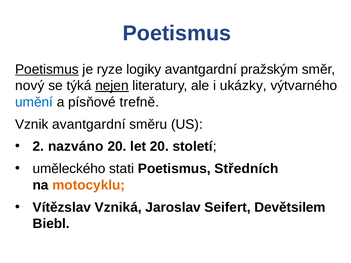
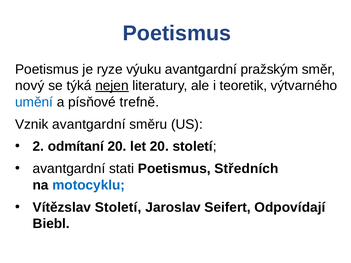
Poetismus at (47, 69) underline: present -> none
logiky: logiky -> výuku
ukázky: ukázky -> teoretik
nazváno: nazváno -> odmítaní
uměleckého at (69, 169): uměleckého -> avantgardní
motocyklu colour: orange -> blue
Vítězslav Vzniká: Vzniká -> Století
Devětsilem: Devětsilem -> Odpovídají
